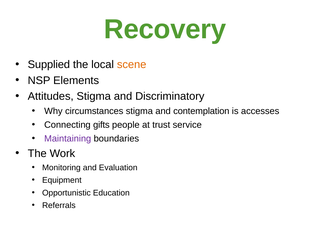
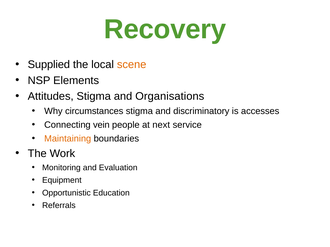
Discriminatory: Discriminatory -> Organisations
contemplation: contemplation -> discriminatory
gifts: gifts -> vein
trust: trust -> next
Maintaining colour: purple -> orange
